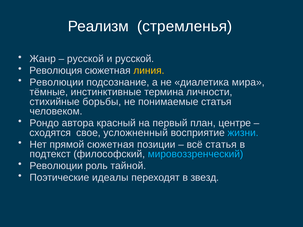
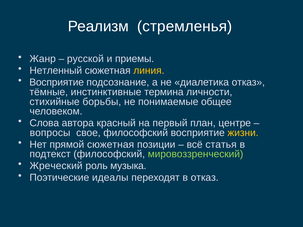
и русской: русской -> приемы
Революция: Революция -> Нетленный
Революции at (57, 82): Революции -> Восприятие
диалетика мира: мира -> отказ
понимаемые статья: статья -> общее
Рондо: Рондо -> Слова
сходятся: сходятся -> вопросы
свое усложненный: усложненный -> философский
жизни colour: light blue -> yellow
мировоззренческий colour: light blue -> light green
Революции at (56, 166): Революции -> Жреческий
тайной: тайной -> музыка
в звезд: звезд -> отказ
